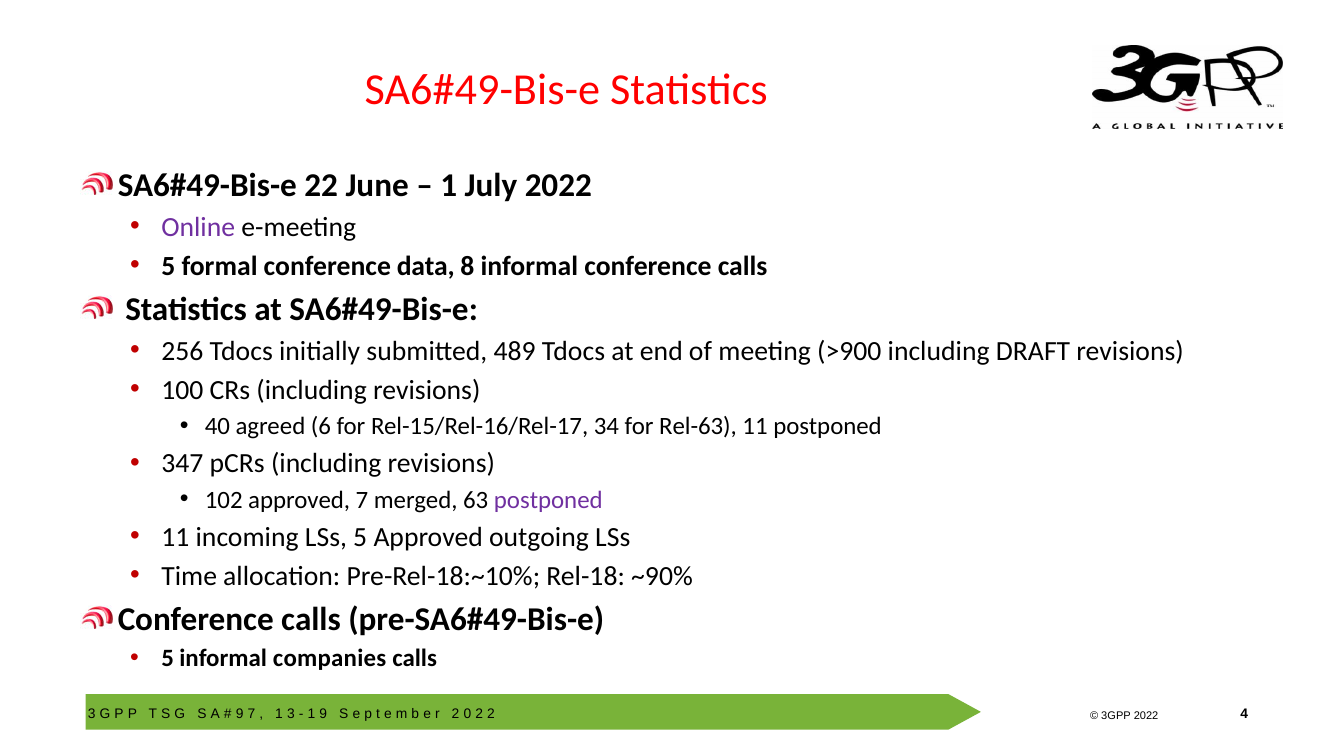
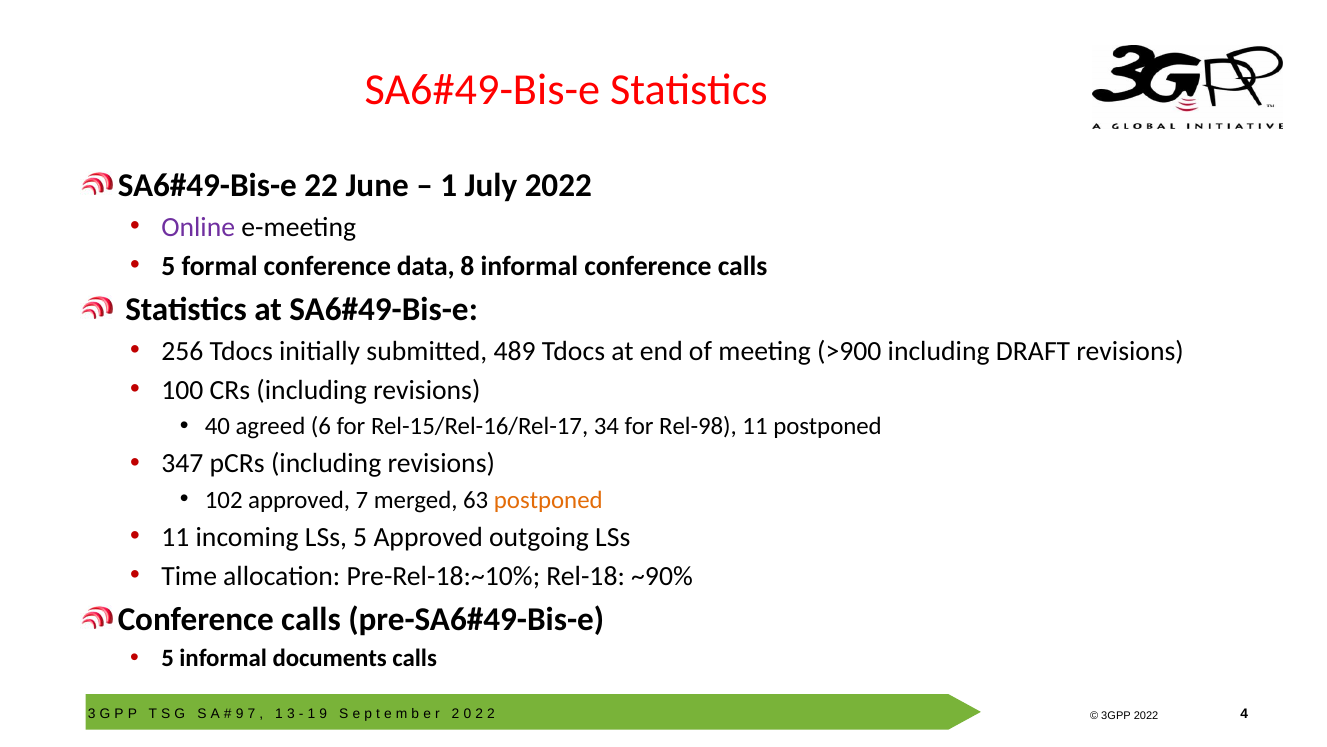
Rel-63: Rel-63 -> Rel-98
postponed at (548, 500) colour: purple -> orange
companies: companies -> documents
